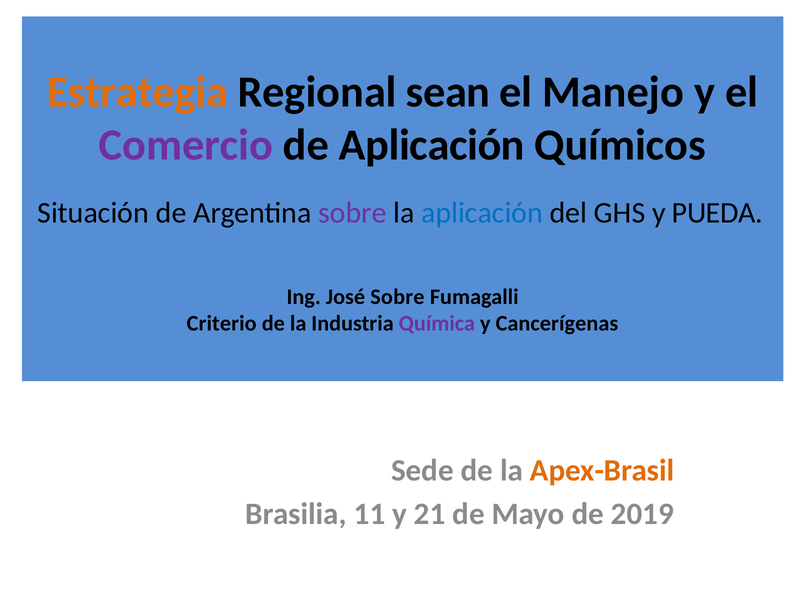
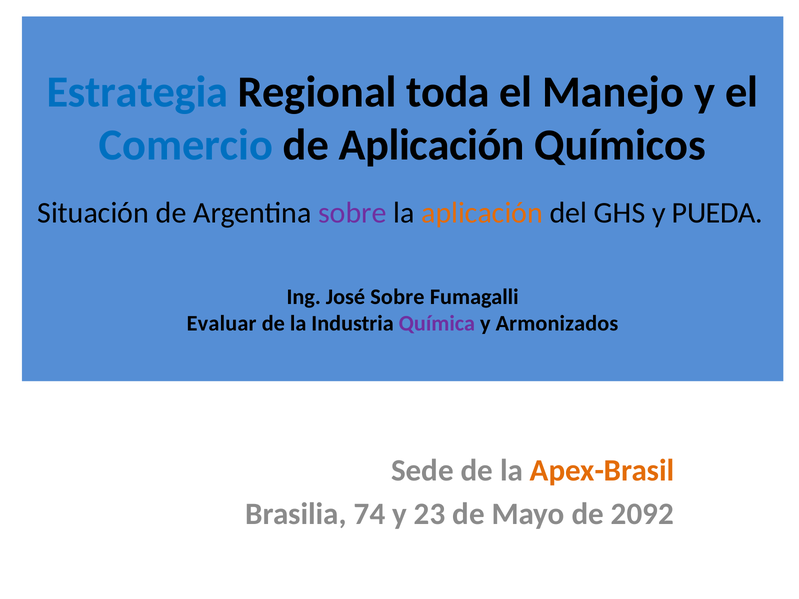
Estrategia colour: orange -> blue
sean: sean -> toda
Comercio colour: purple -> blue
aplicación at (482, 213) colour: blue -> orange
Criterio: Criterio -> Evaluar
Cancerígenas: Cancerígenas -> Armonizados
11: 11 -> 74
21: 21 -> 23
2019: 2019 -> 2092
